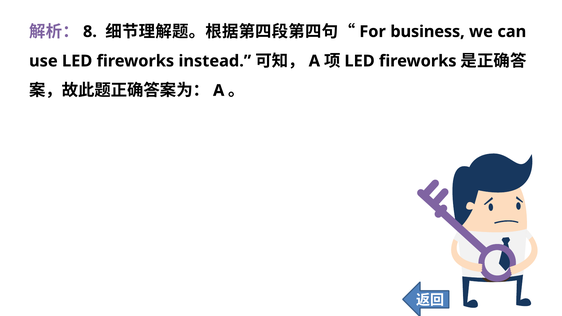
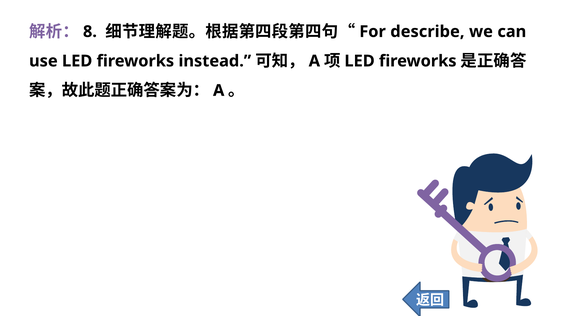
business: business -> describe
